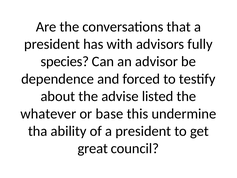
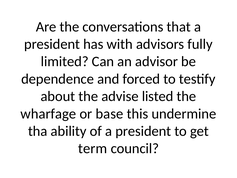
species: species -> limited
whatever: whatever -> wharfage
great: great -> term
